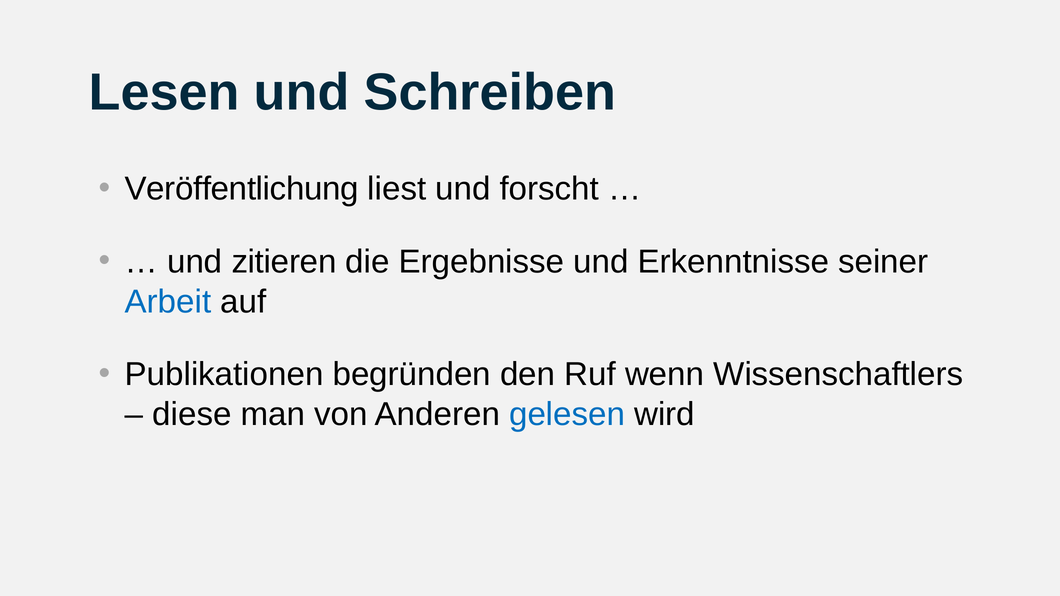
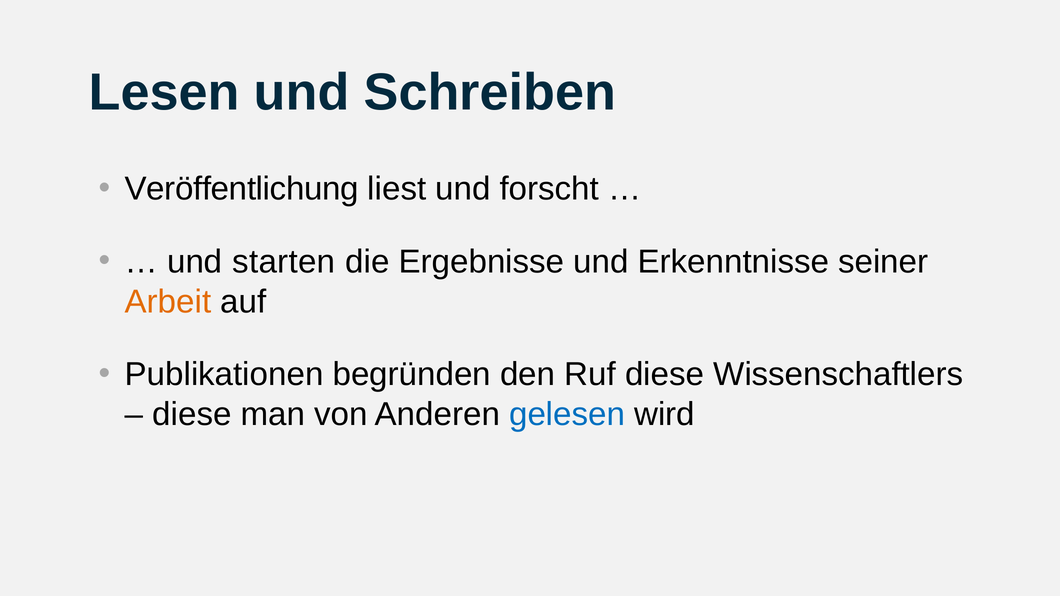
zitieren: zitieren -> starten
Arbeit colour: blue -> orange
Ruf wenn: wenn -> diese
